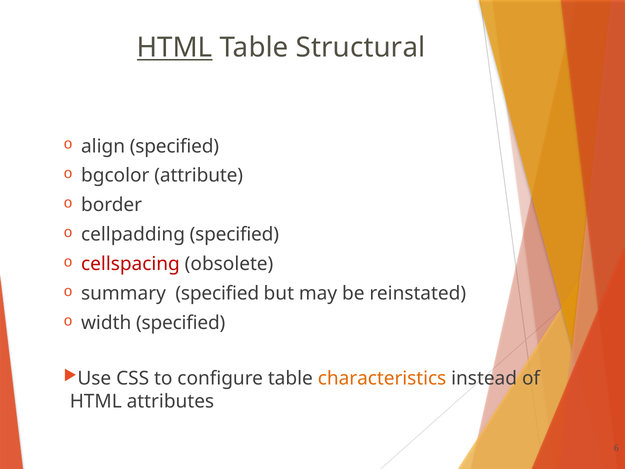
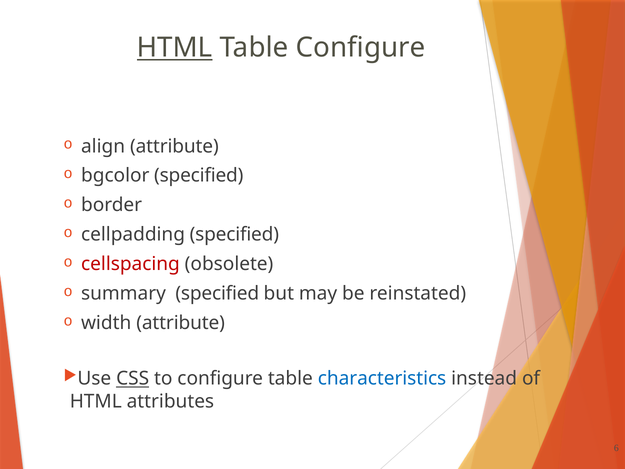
Table Structural: Structural -> Configure
align specified: specified -> attribute
bgcolor attribute: attribute -> specified
width specified: specified -> attribute
CSS underline: none -> present
characteristics colour: orange -> blue
